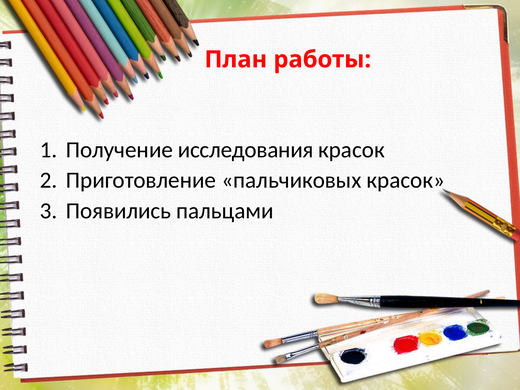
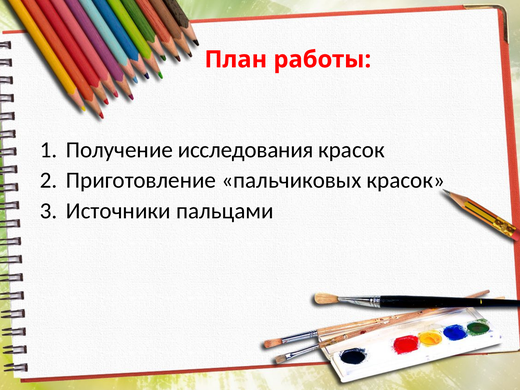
Появились: Появились -> Источники
